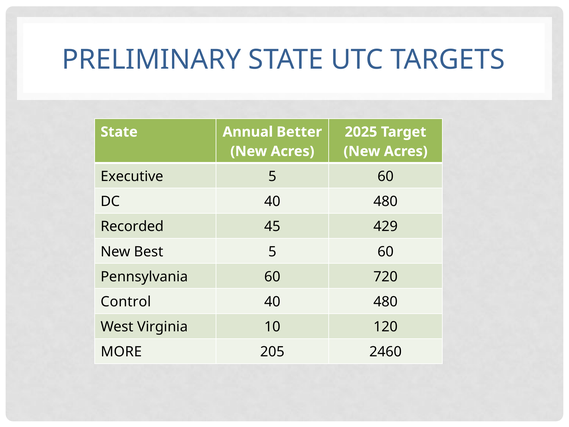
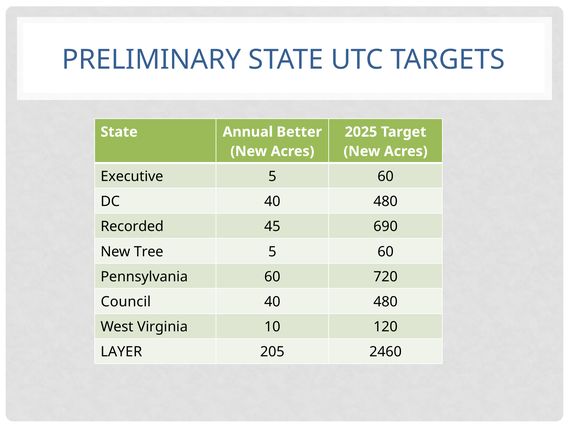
429: 429 -> 690
Best: Best -> Tree
Control: Control -> Council
MORE: MORE -> LAYER
